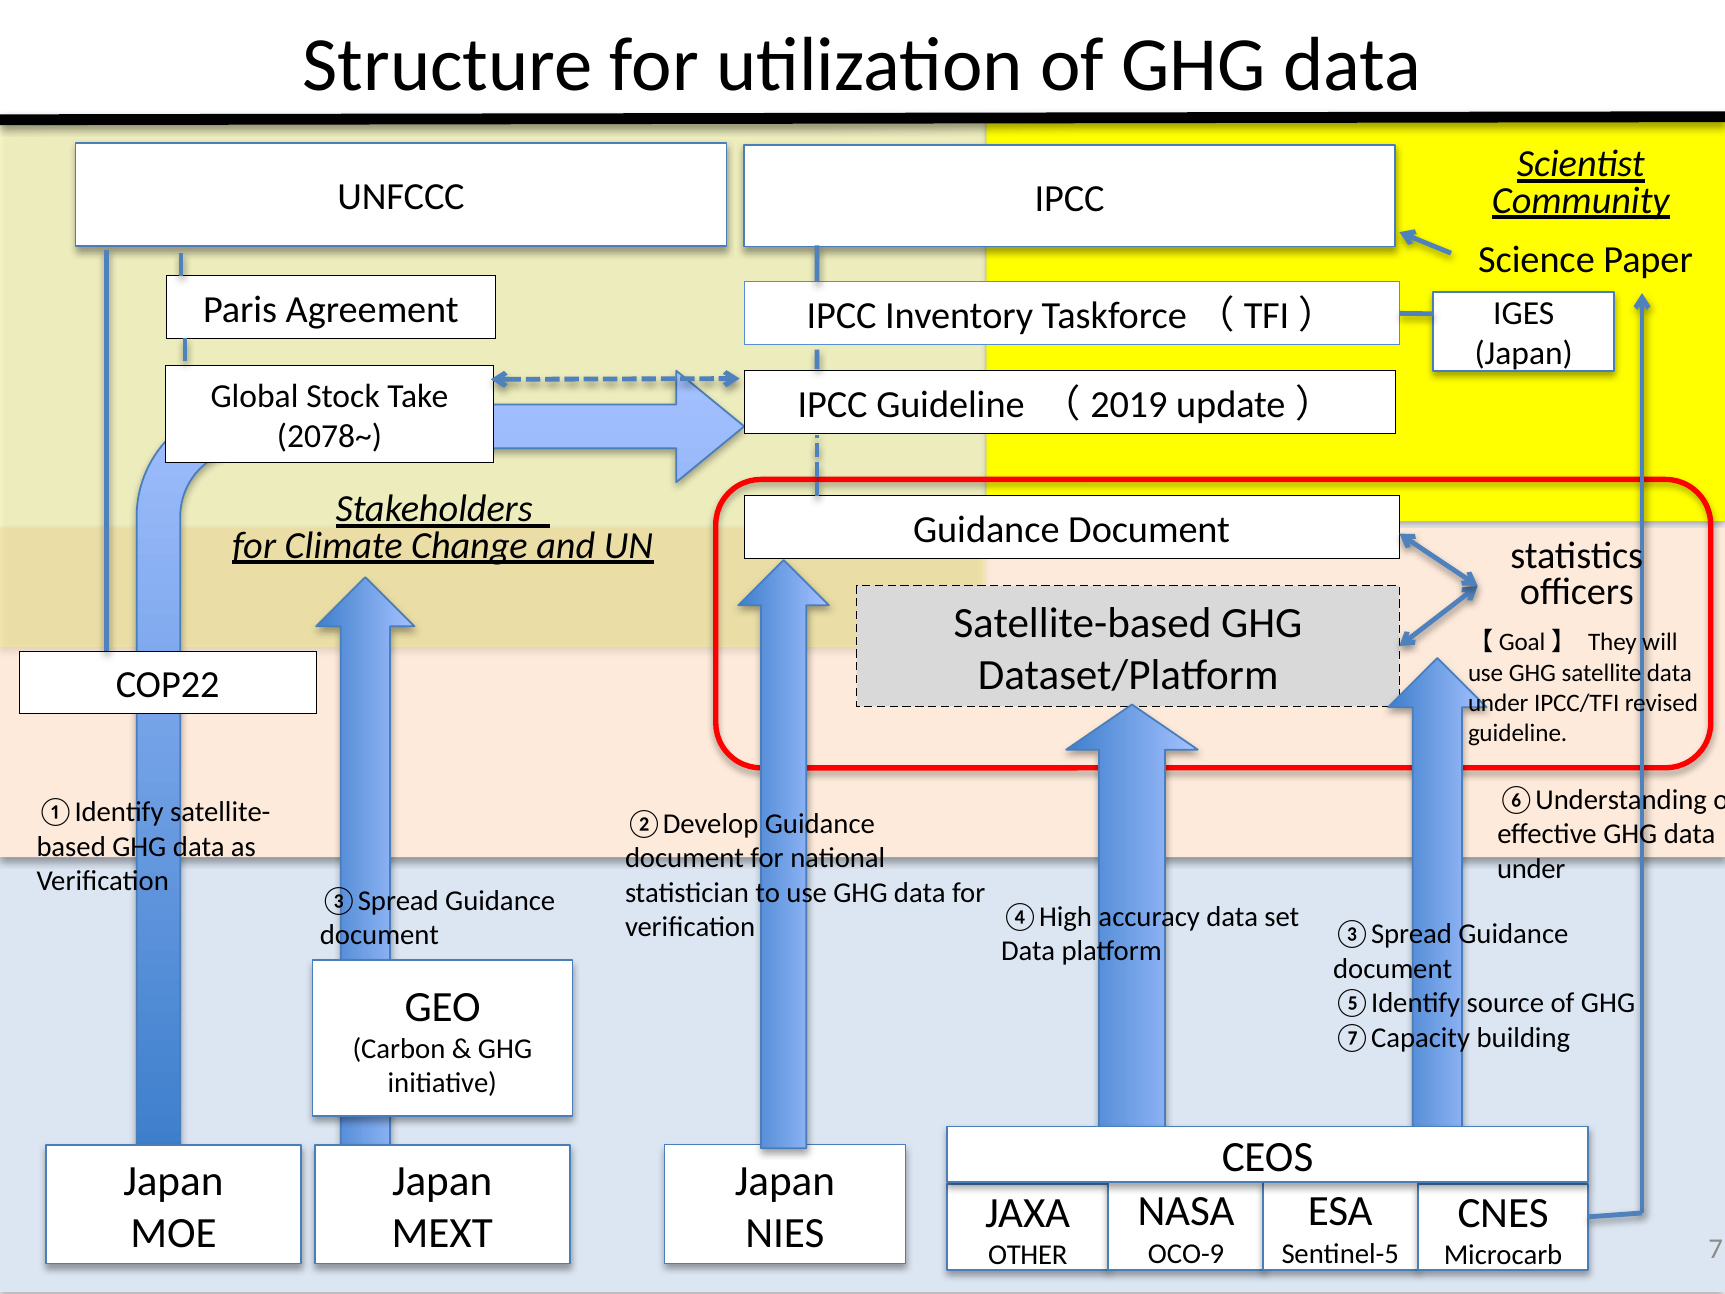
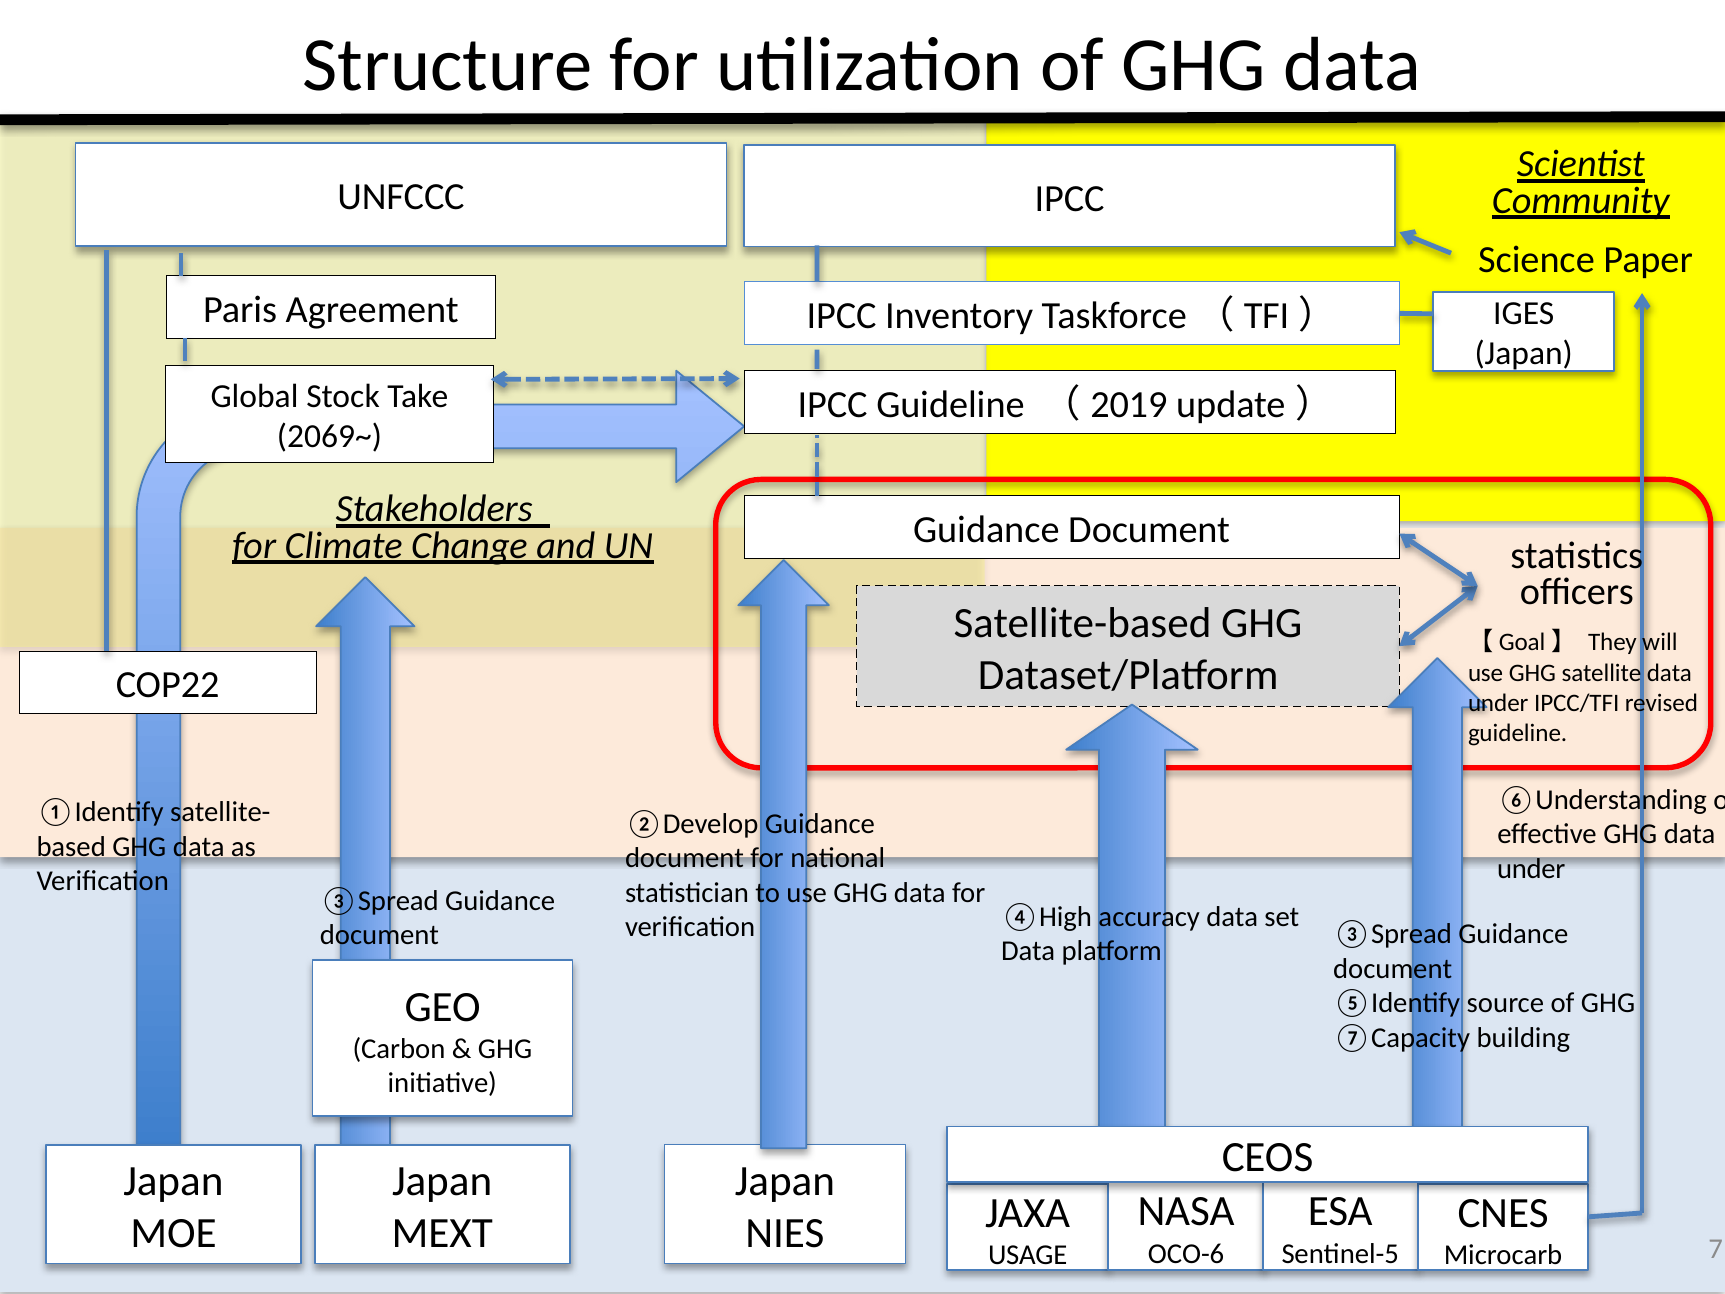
2078~: 2078~ -> 2069~
OCO-9: OCO-9 -> OCO-6
OTHER: OTHER -> USAGE
